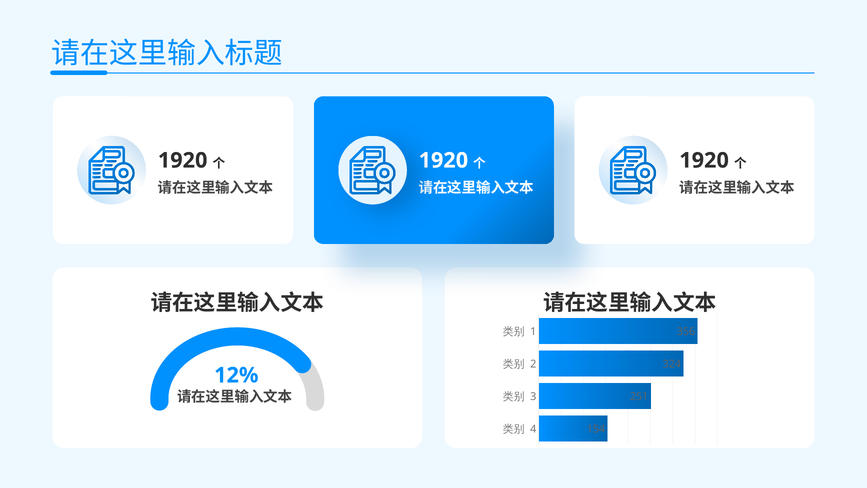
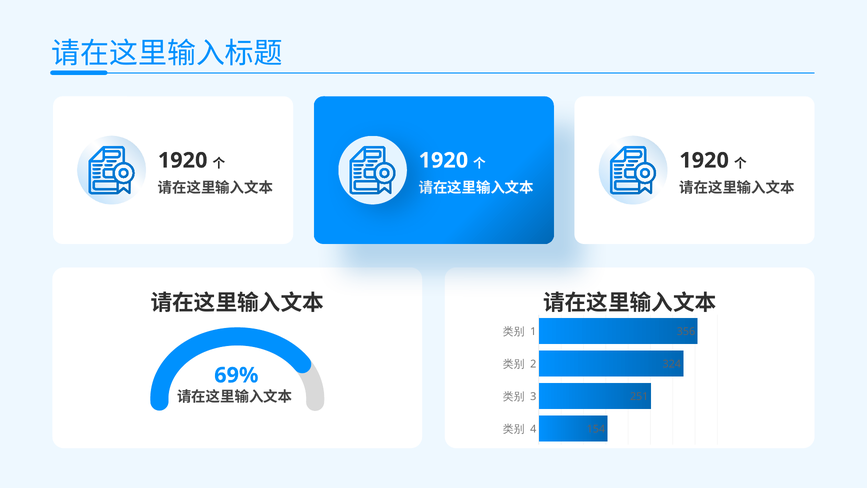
12%: 12% -> 69%
